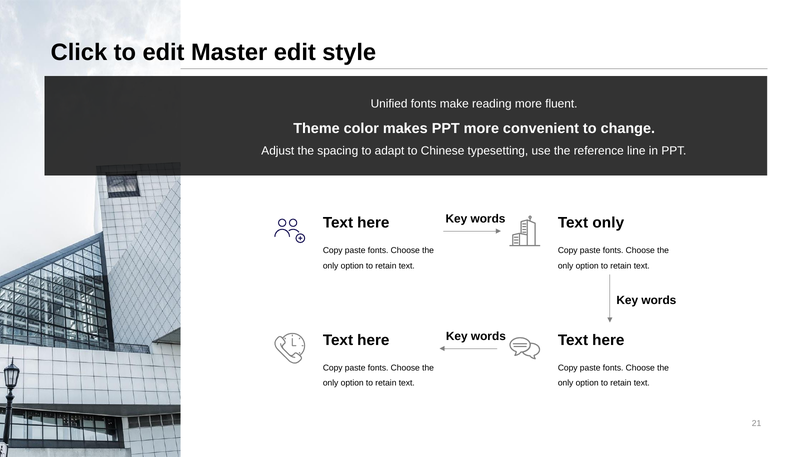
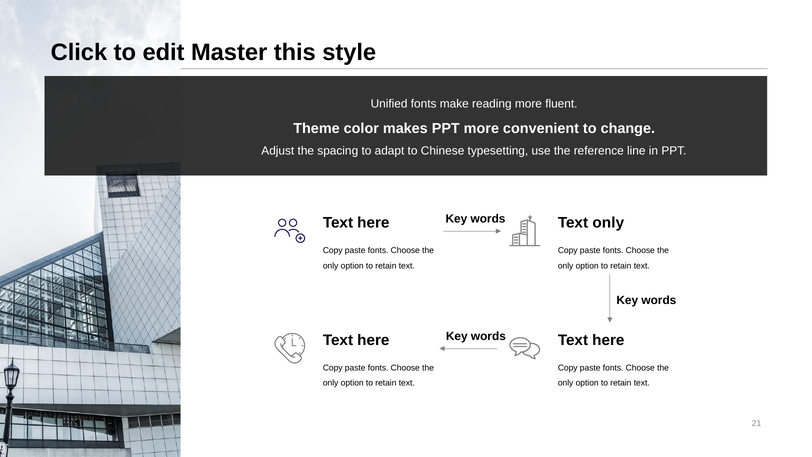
Master edit: edit -> this
